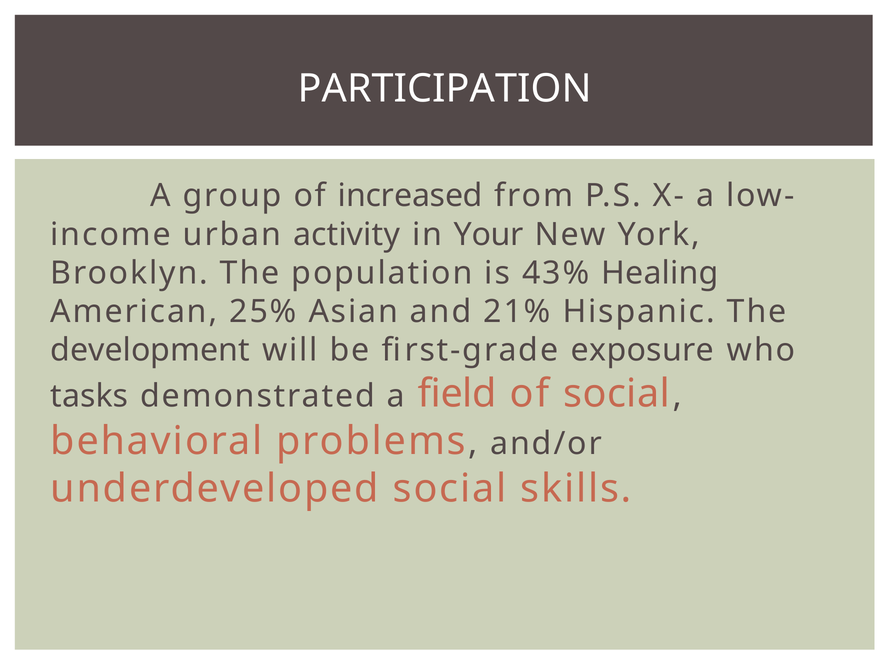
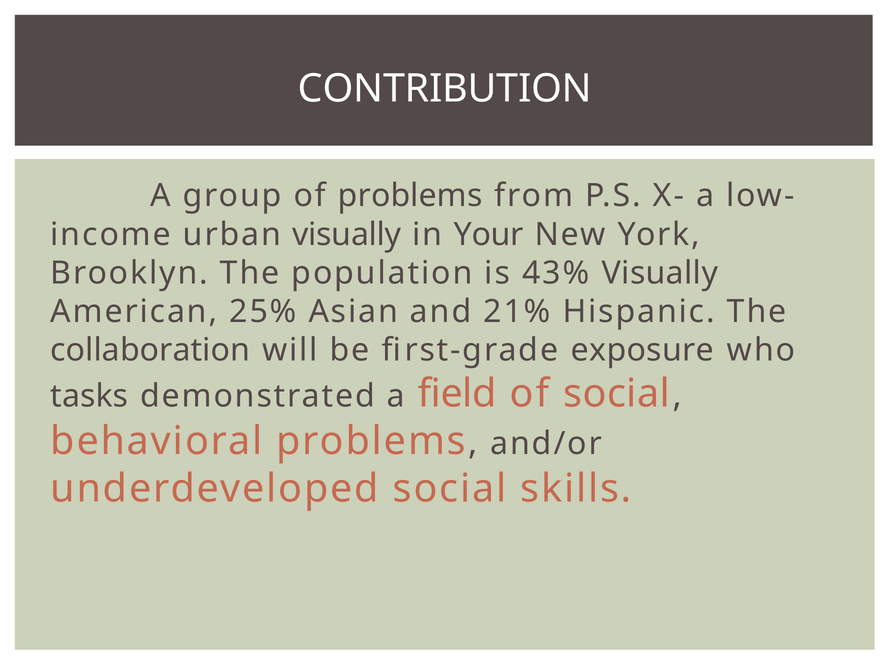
PARTICIPATION: PARTICIPATION -> CONTRIBUTION
of increased: increased -> problems
urban activity: activity -> visually
43% Healing: Healing -> Visually
development: development -> collaboration
